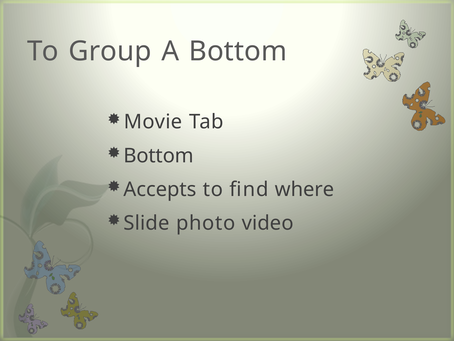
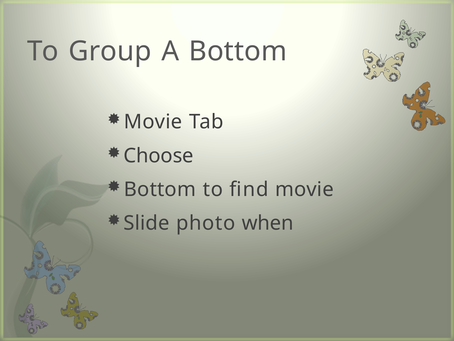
Bottom at (159, 155): Bottom -> Choose
Accepts at (160, 189): Accepts -> Bottom
find where: where -> movie
video: video -> when
